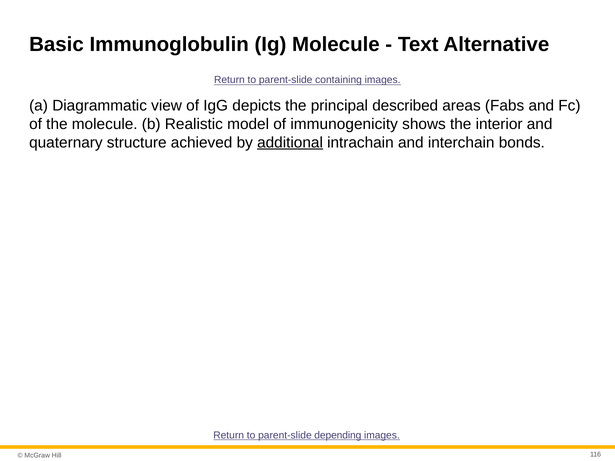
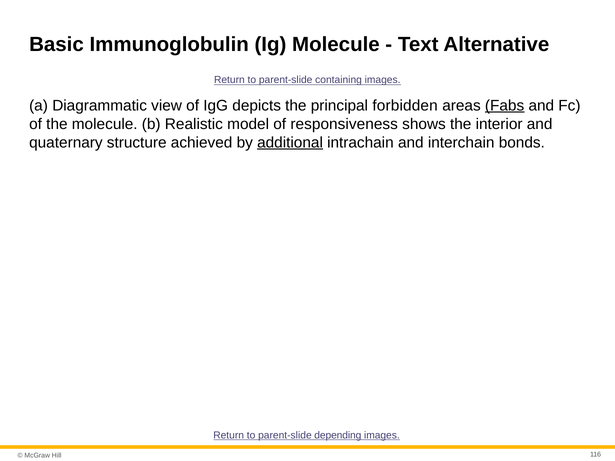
described: described -> forbidden
Fabs underline: none -> present
immunogenicity: immunogenicity -> responsiveness
